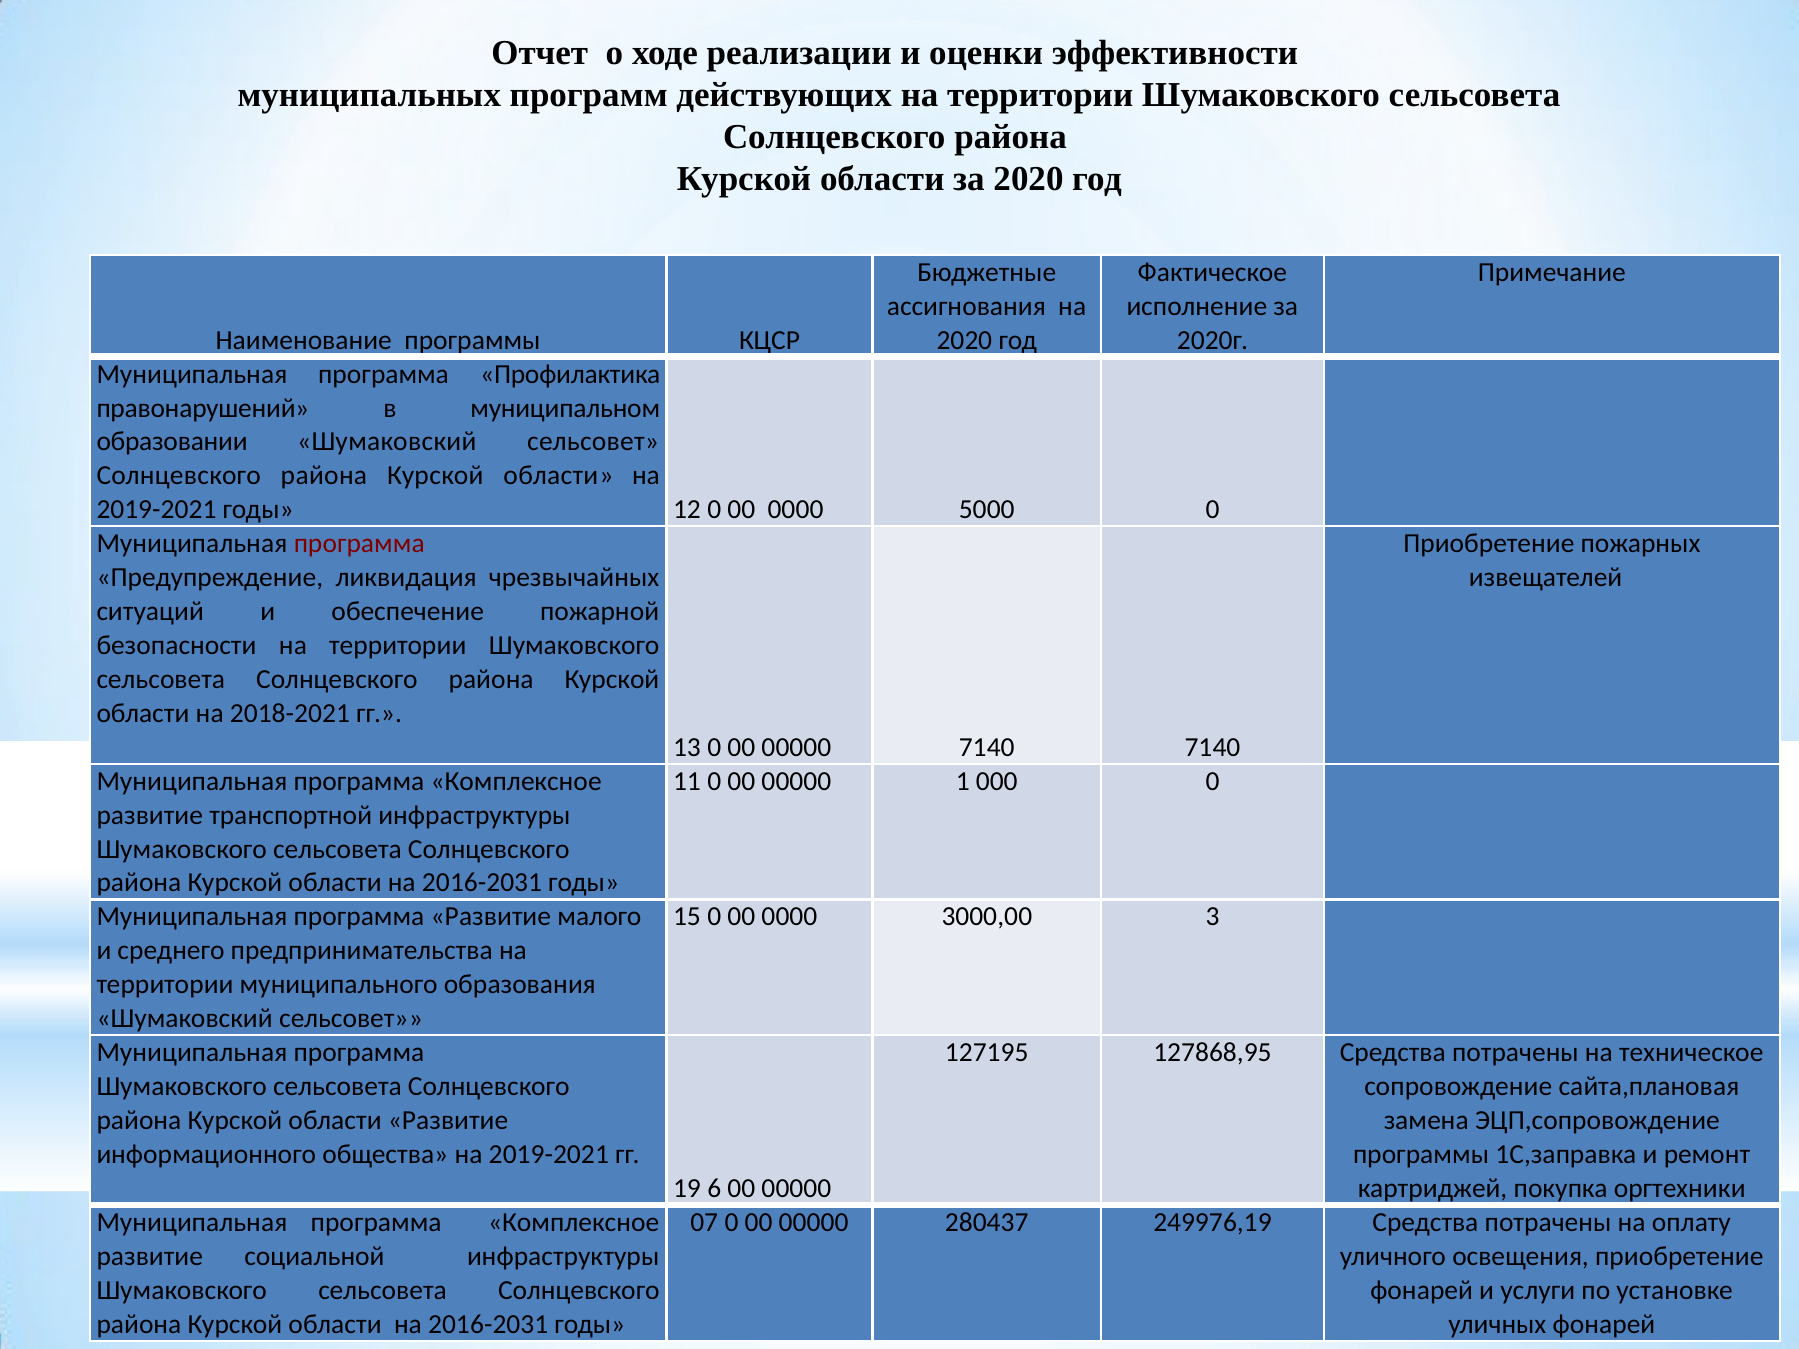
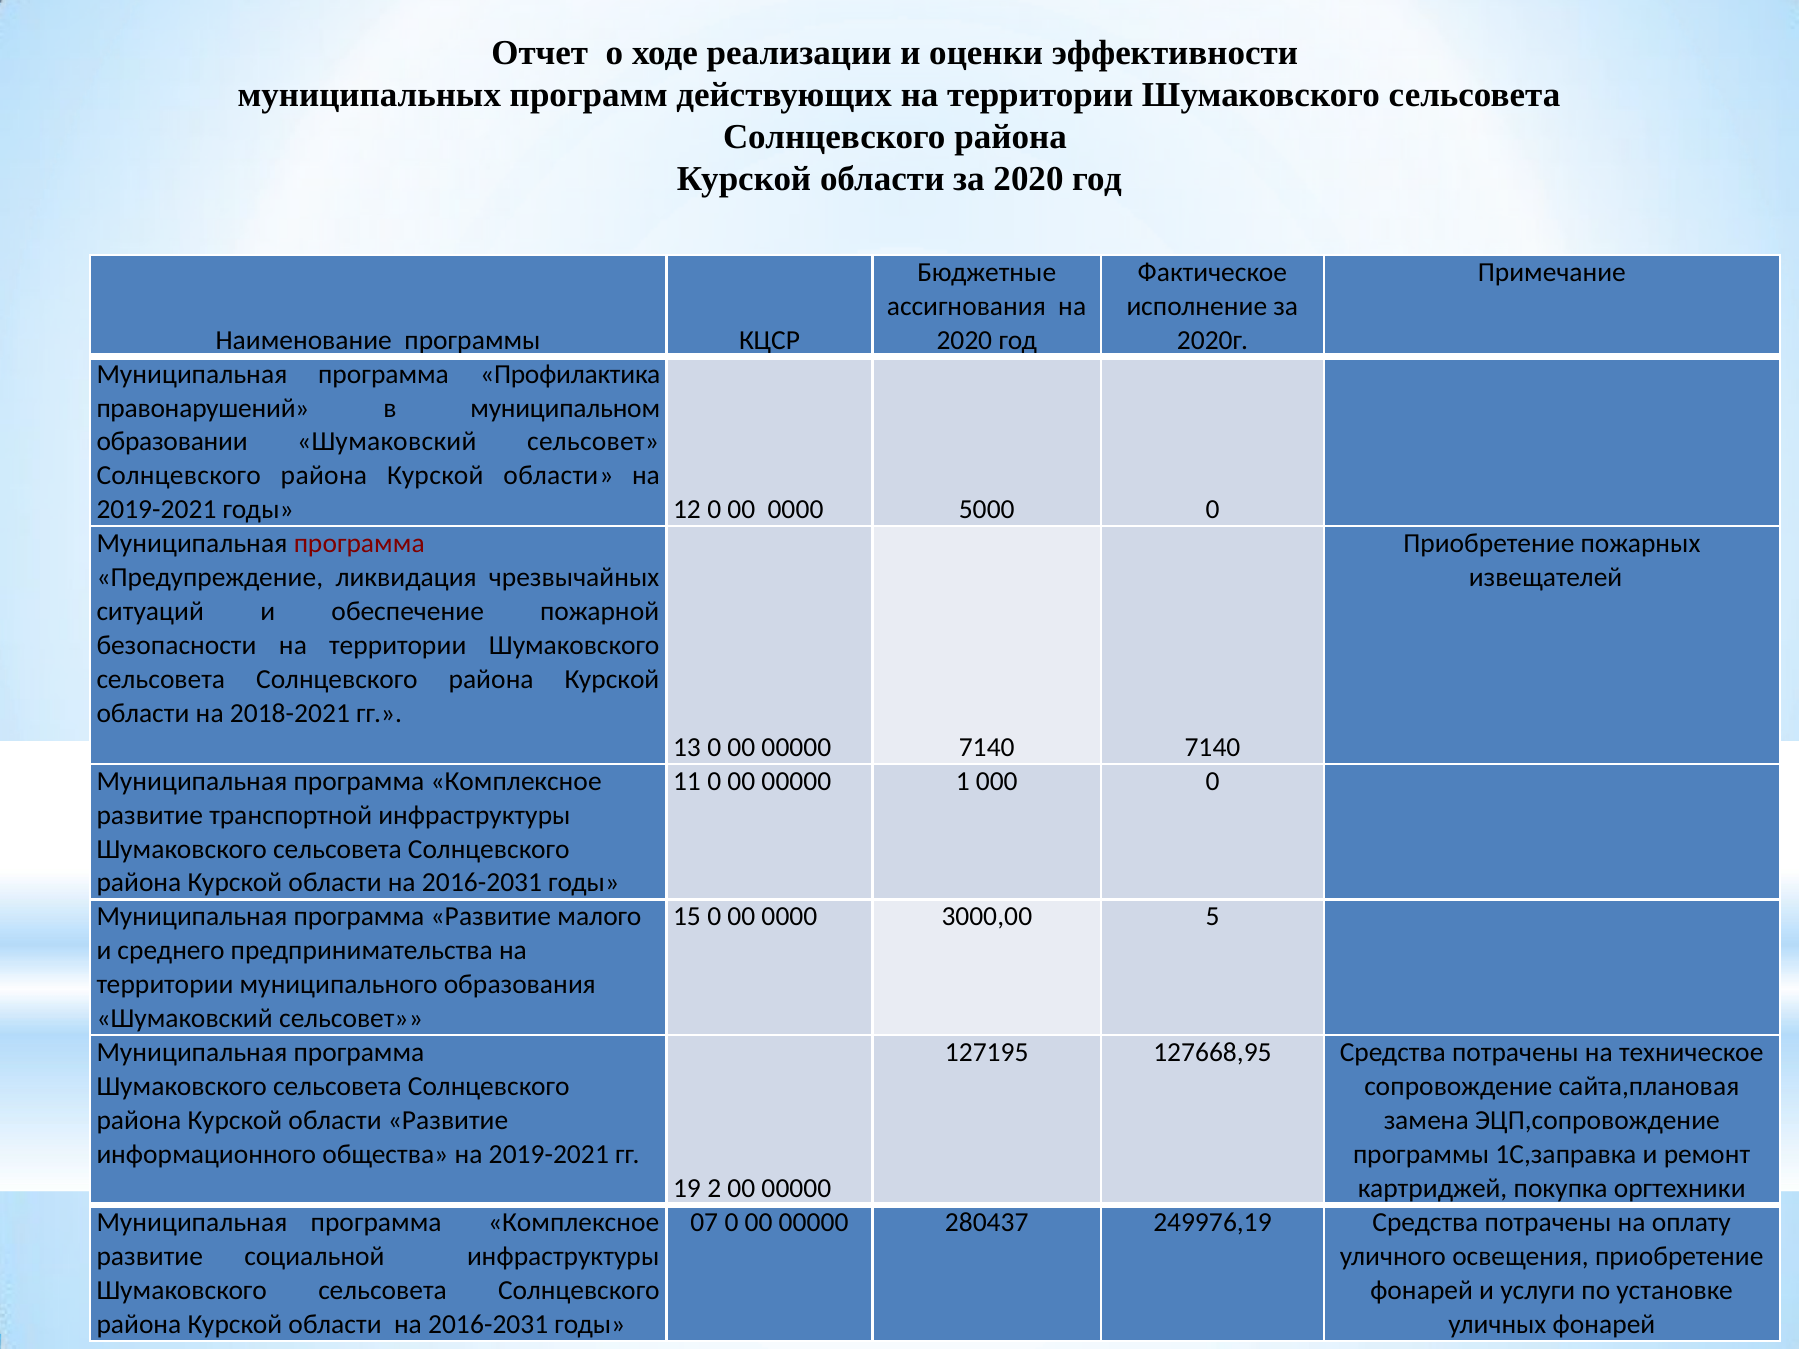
3: 3 -> 5
127868,95: 127868,95 -> 127668,95
6: 6 -> 2
